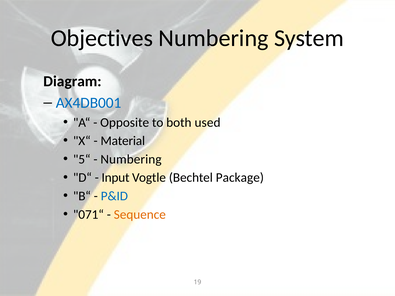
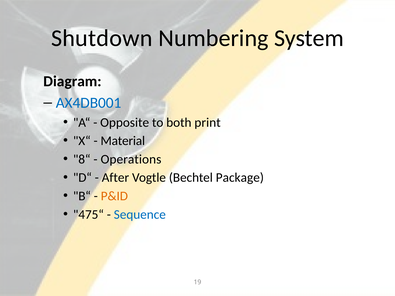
Objectives: Objectives -> Shutdown
used: used -> print
5“: 5“ -> 8“
Numbering at (131, 159): Numbering -> Operations
Input: Input -> After
P&ID colour: blue -> orange
071“: 071“ -> 475“
Sequence colour: orange -> blue
